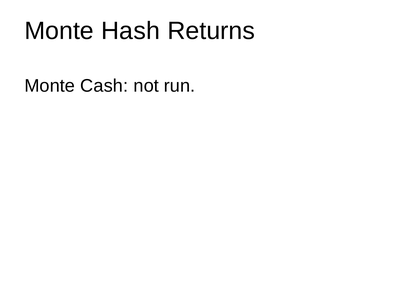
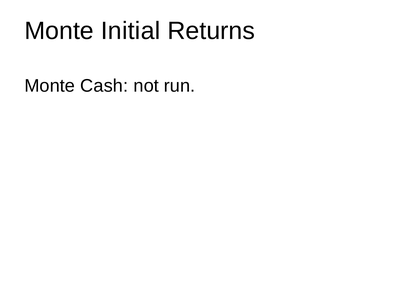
Hash: Hash -> Initial
